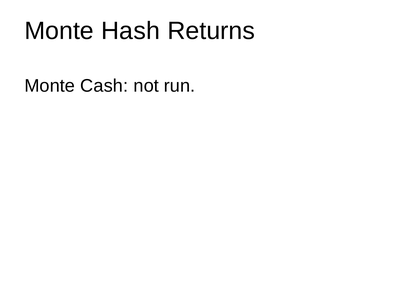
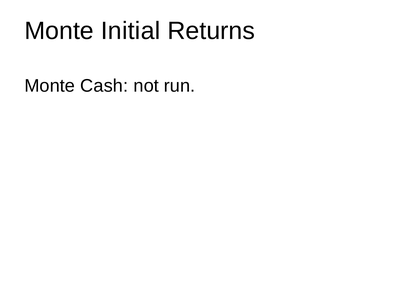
Hash: Hash -> Initial
